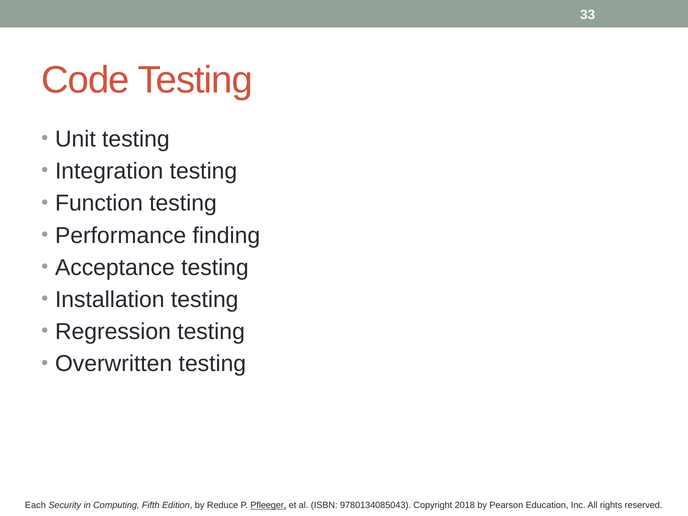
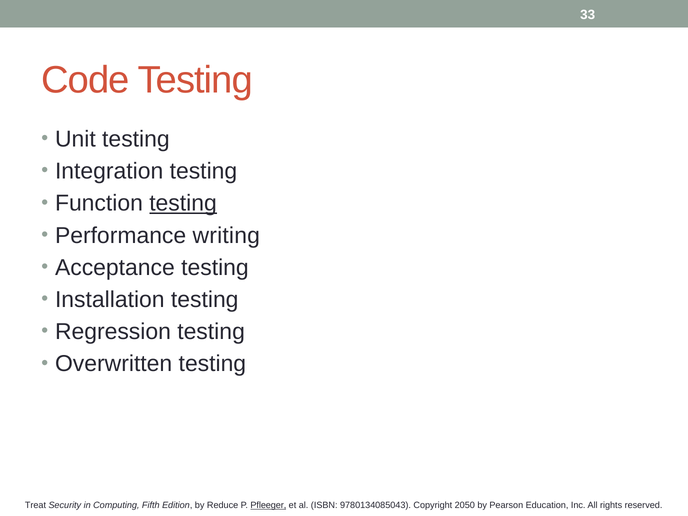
testing at (183, 203) underline: none -> present
finding: finding -> writing
Each: Each -> Treat
2018: 2018 -> 2050
